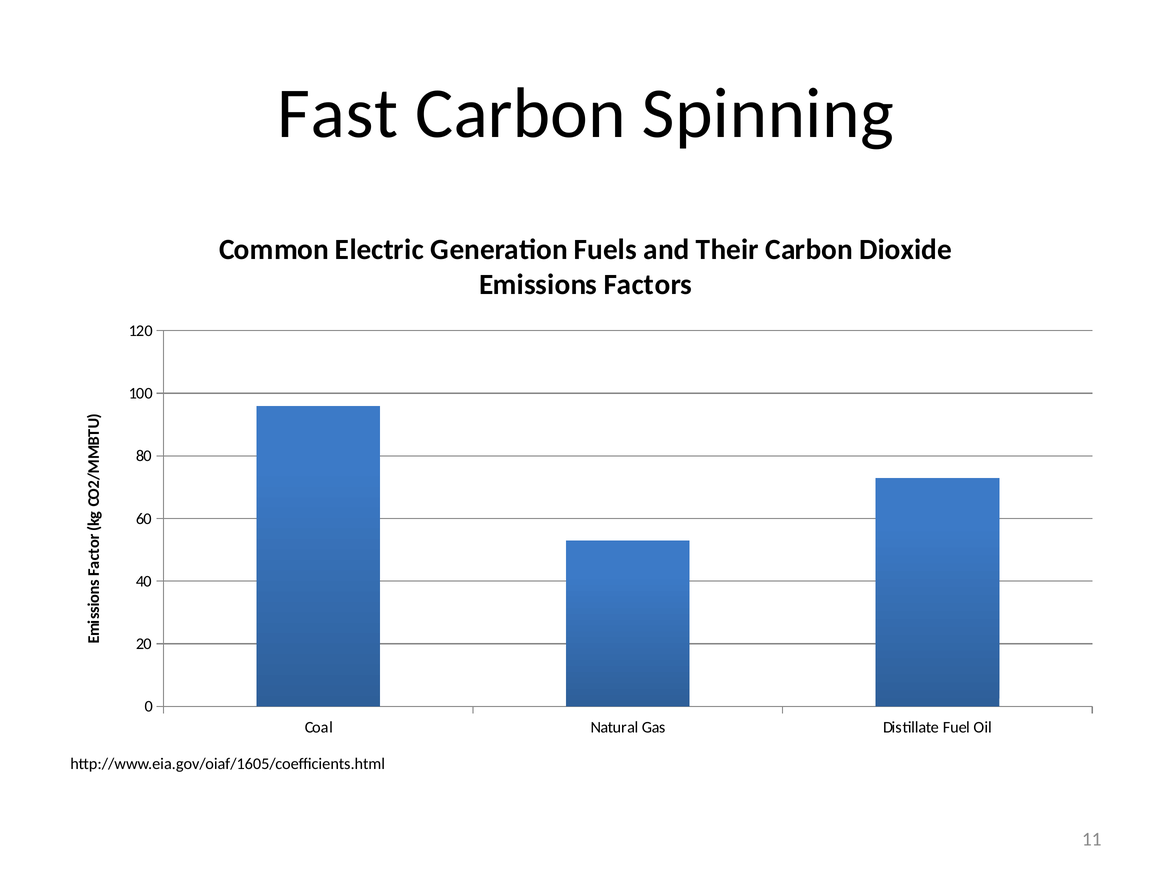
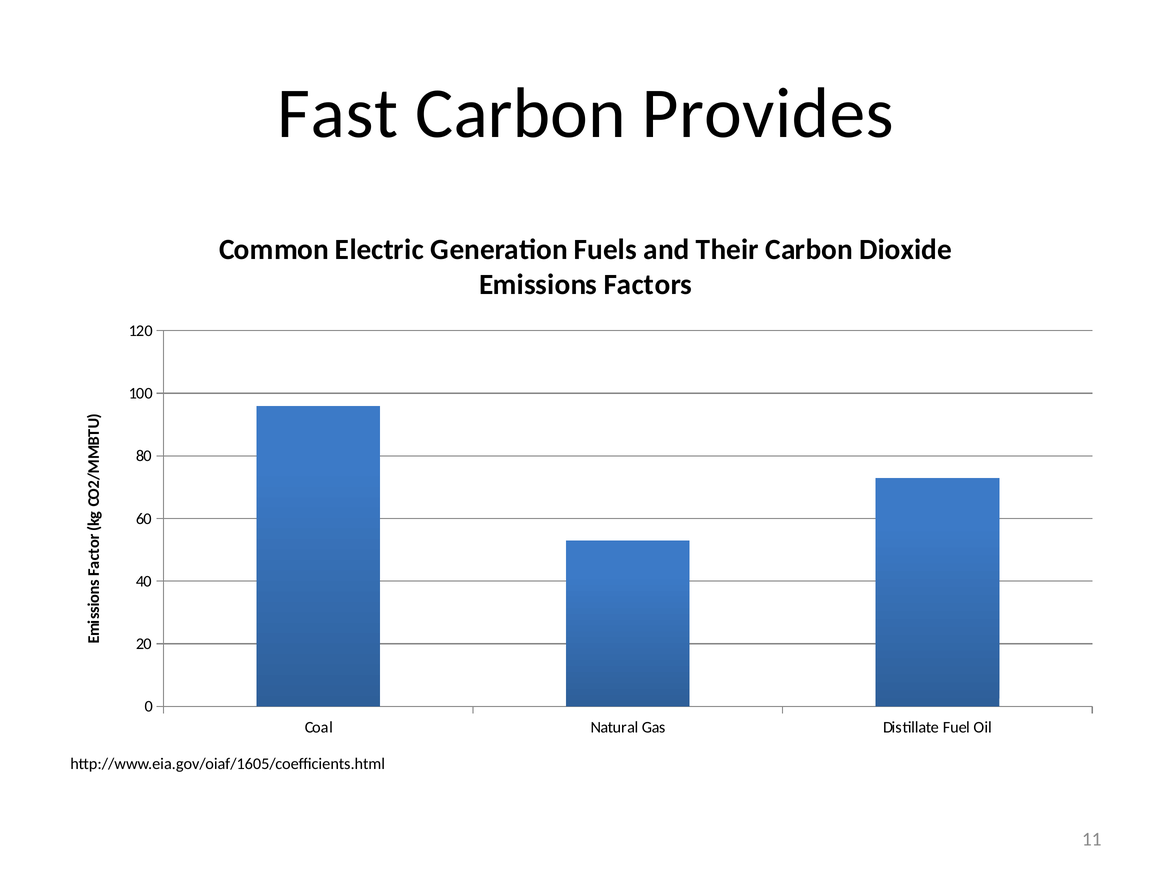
Spinning: Spinning -> Provides
